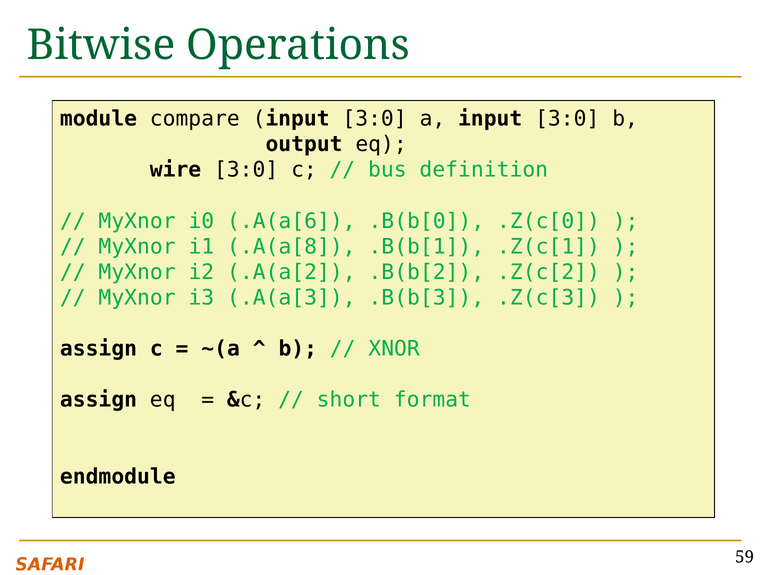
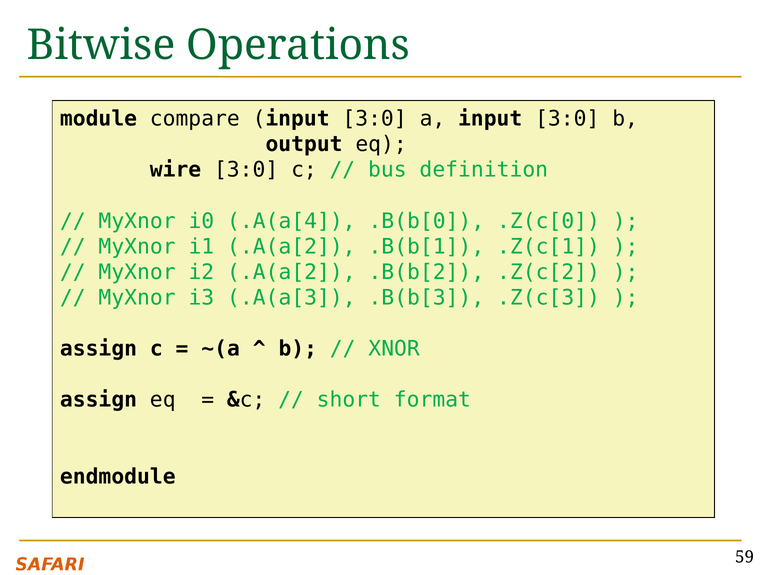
.A(a[6: .A(a[6 -> .A(a[4
i1 .A(a[8: .A(a[8 -> .A(a[2
